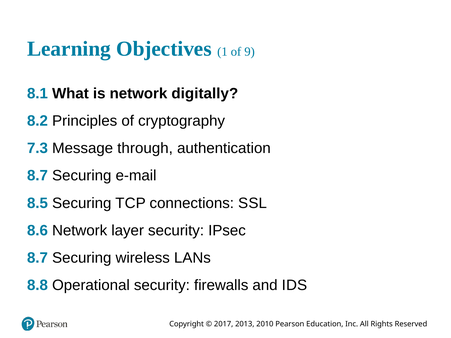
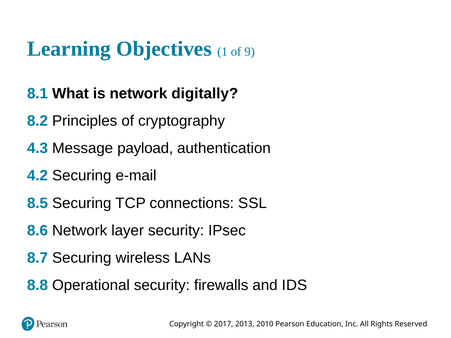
7.3: 7.3 -> 4.3
through: through -> payload
8.7 at (37, 176): 8.7 -> 4.2
